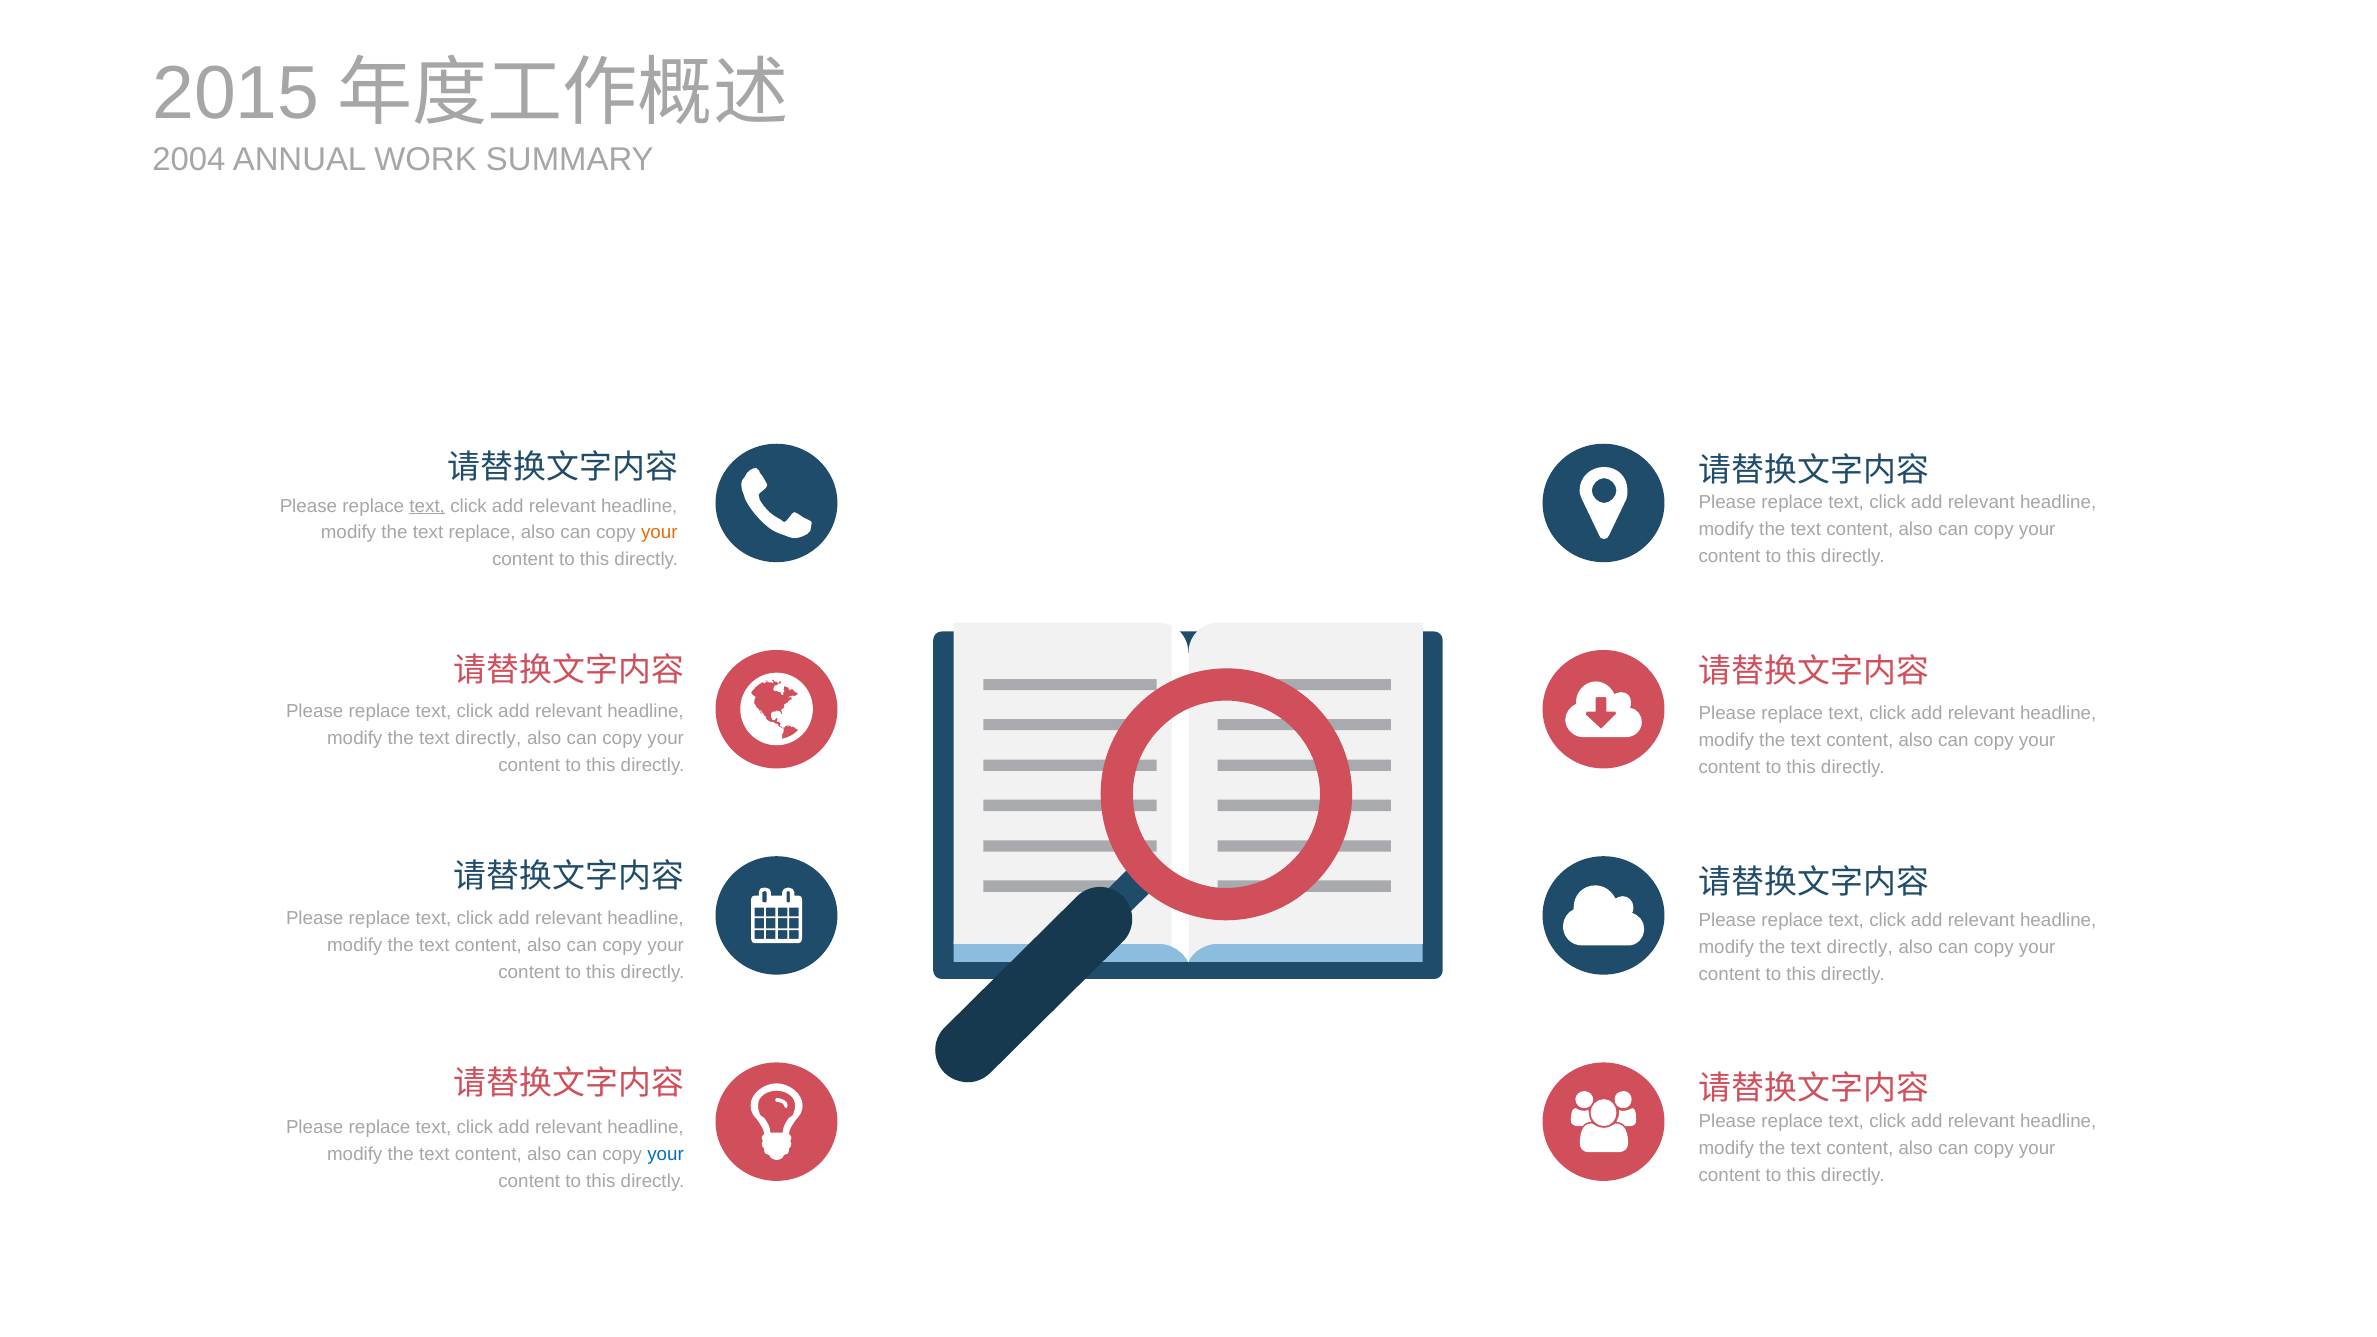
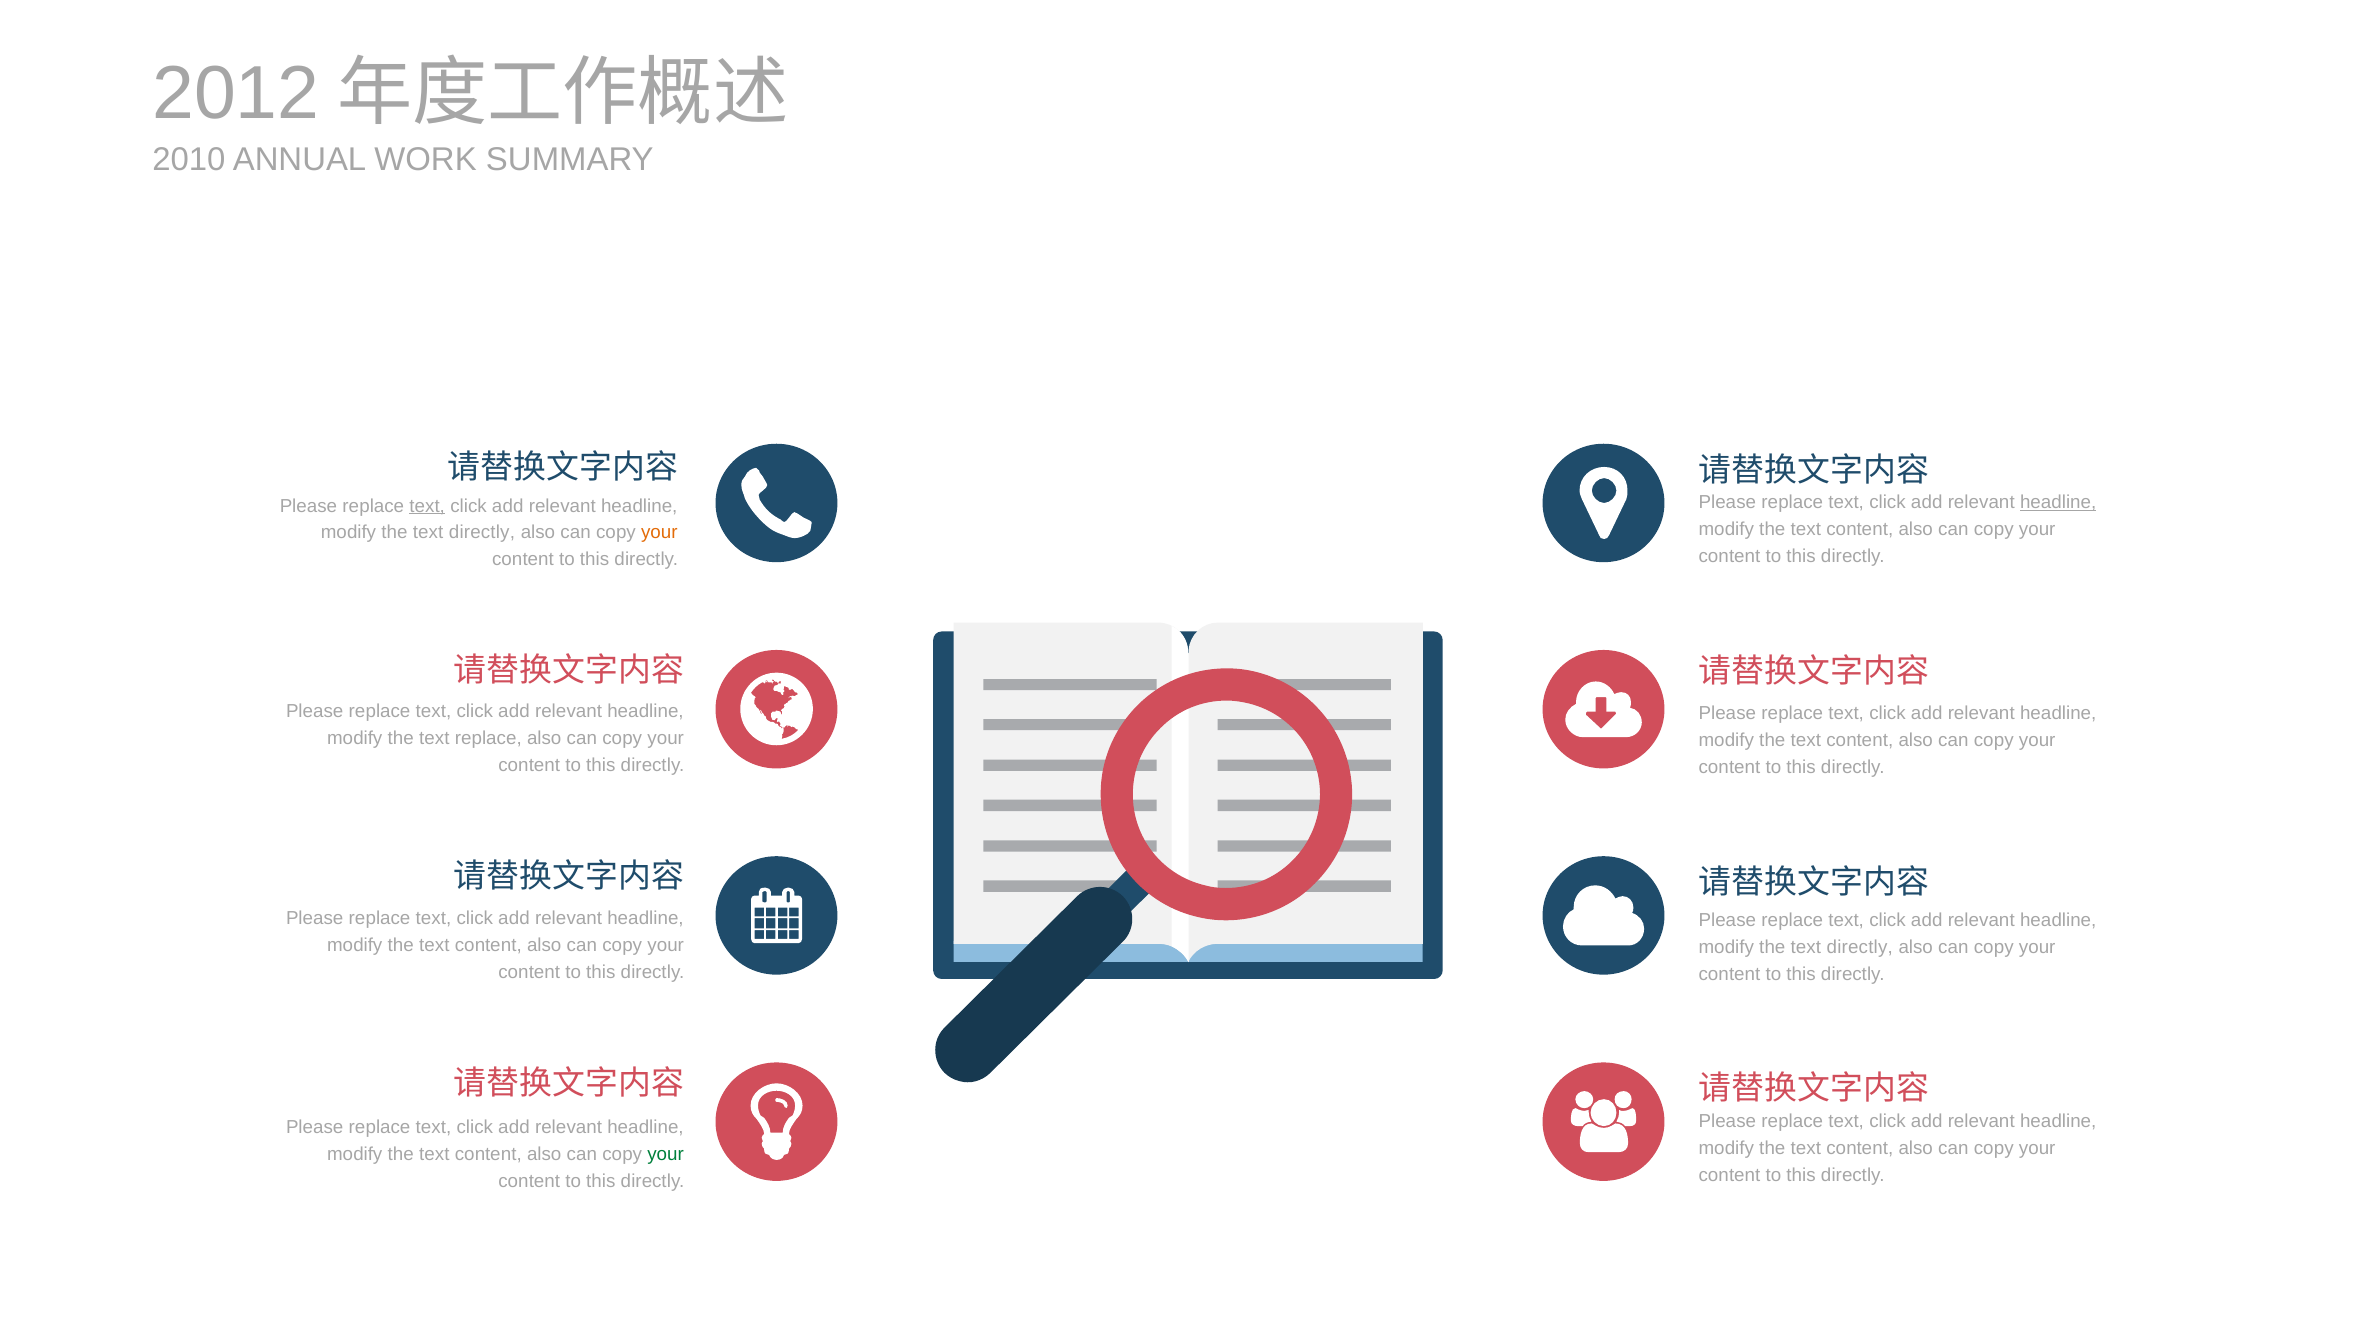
2015: 2015 -> 2012
2004: 2004 -> 2010
headline at (2058, 503) underline: none -> present
replace at (482, 533): replace -> directly
directly at (488, 738): directly -> replace
your at (666, 1154) colour: blue -> green
